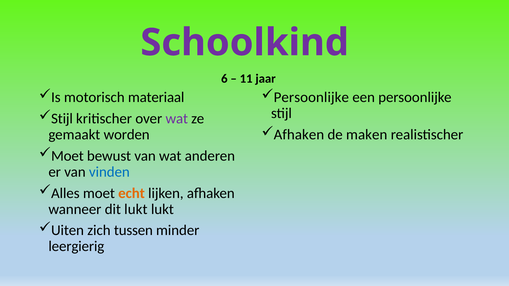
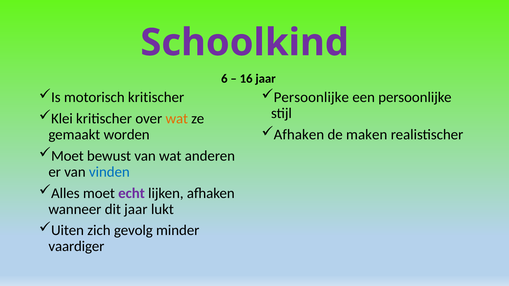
11: 11 -> 16
motorisch materiaal: materiaal -> kritischer
Stijl at (62, 119): Stijl -> Klei
wat at (177, 119) colour: purple -> orange
echt colour: orange -> purple
dit lukt: lukt -> jaar
tussen: tussen -> gevolg
leergierig: leergierig -> vaardiger
